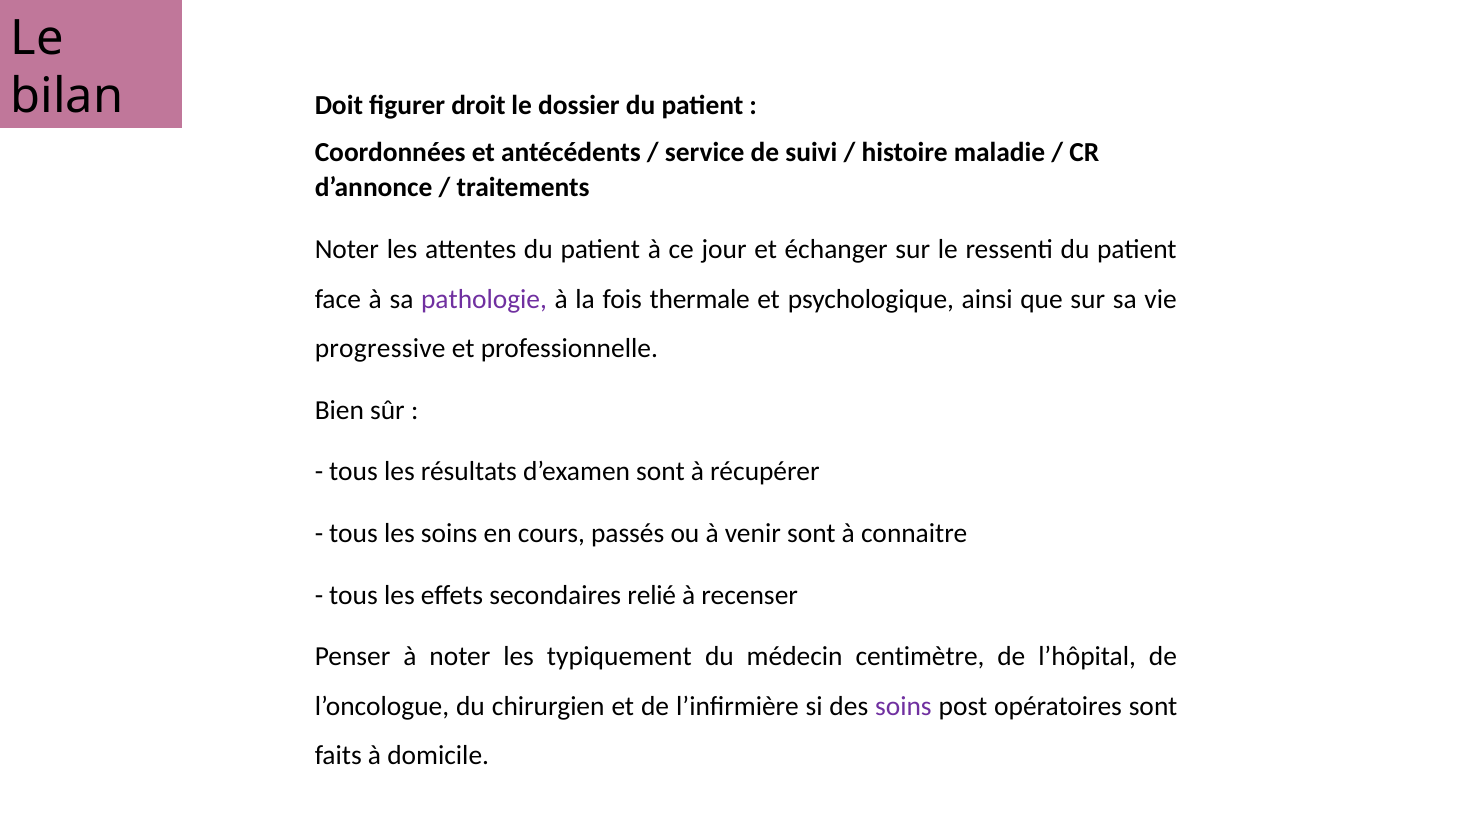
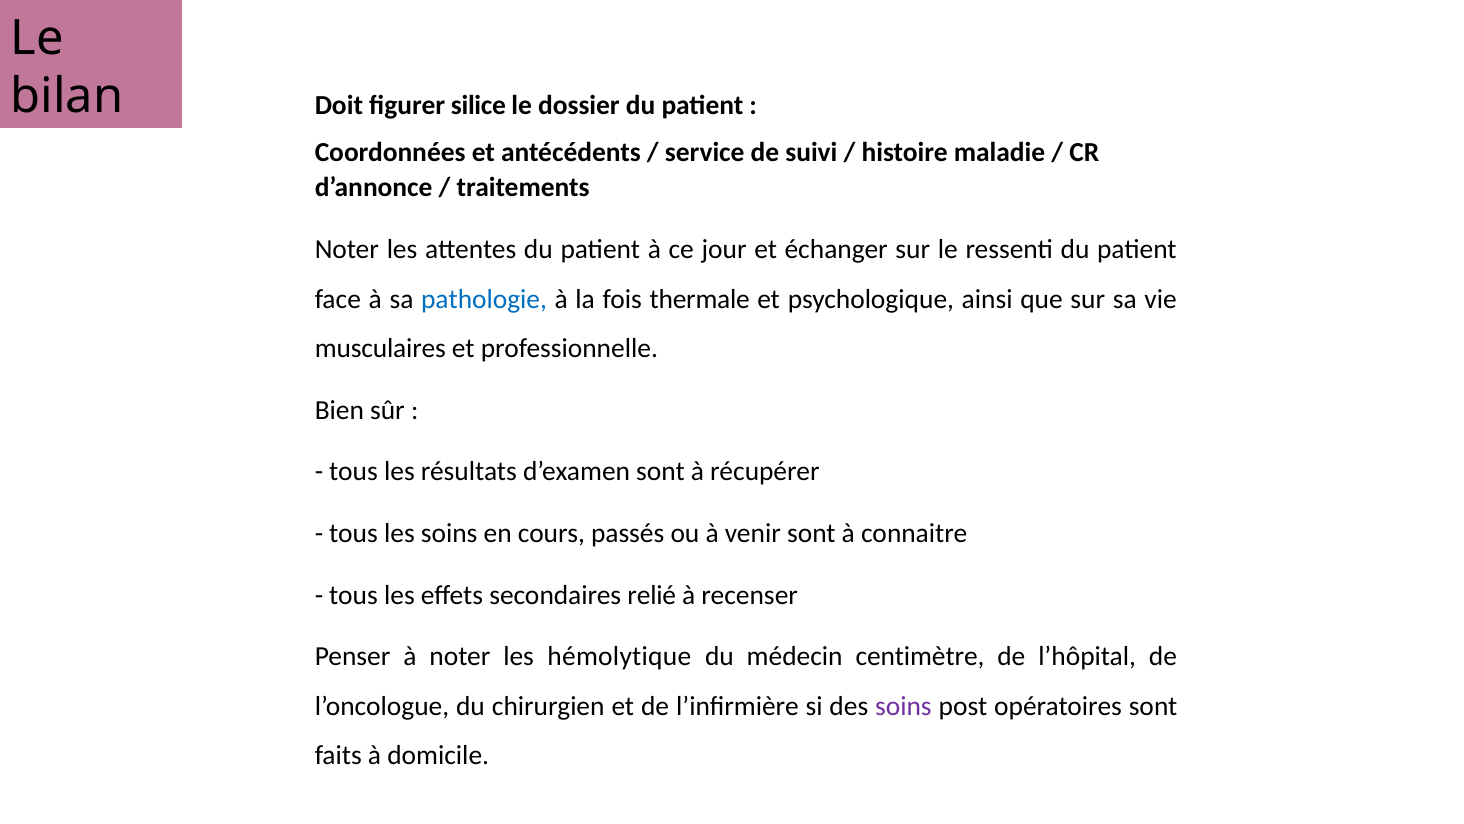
droit: droit -> silice
pathologie colour: purple -> blue
progressive: progressive -> musculaires
typiquement: typiquement -> hémolytique
